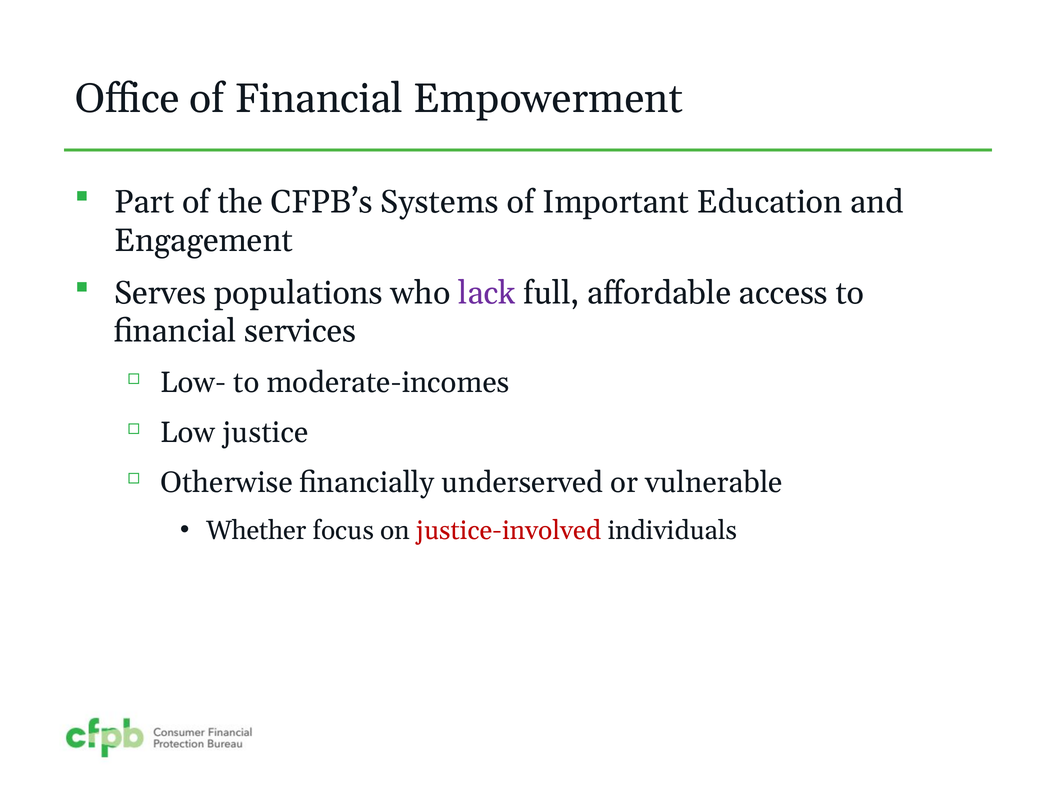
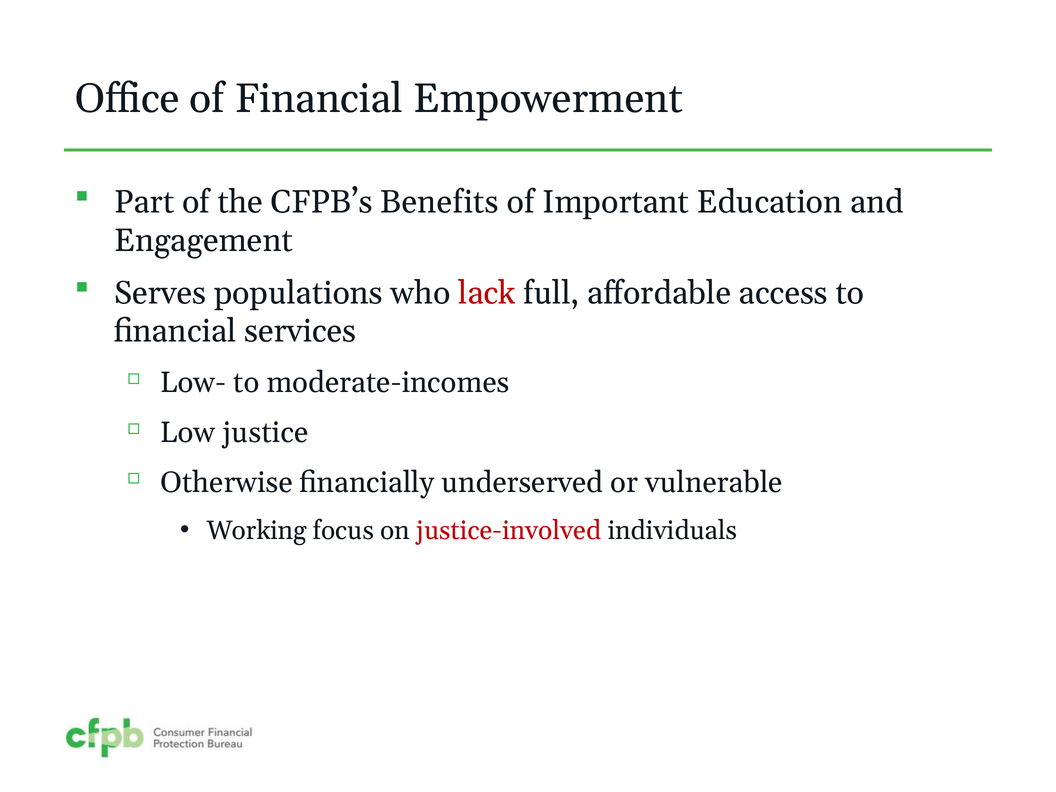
Systems: Systems -> Benefits
lack colour: purple -> red
Whether: Whether -> Working
